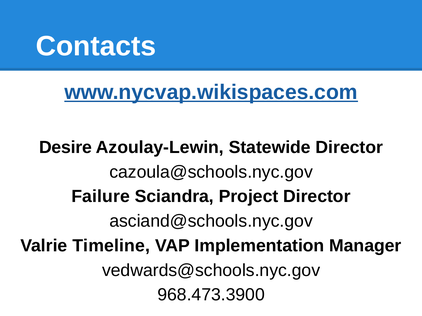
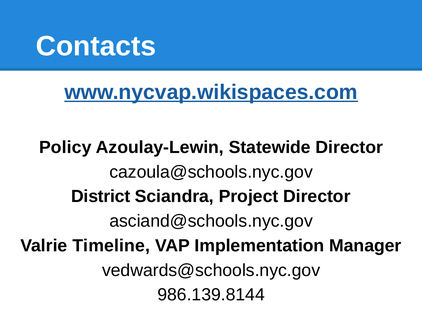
Desire: Desire -> Policy
Failure: Failure -> District
968.473.3900: 968.473.3900 -> 986.139.8144
